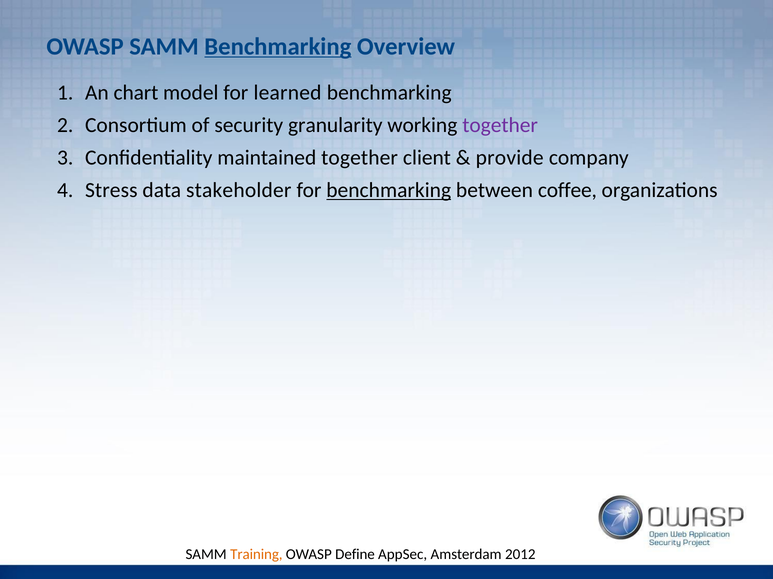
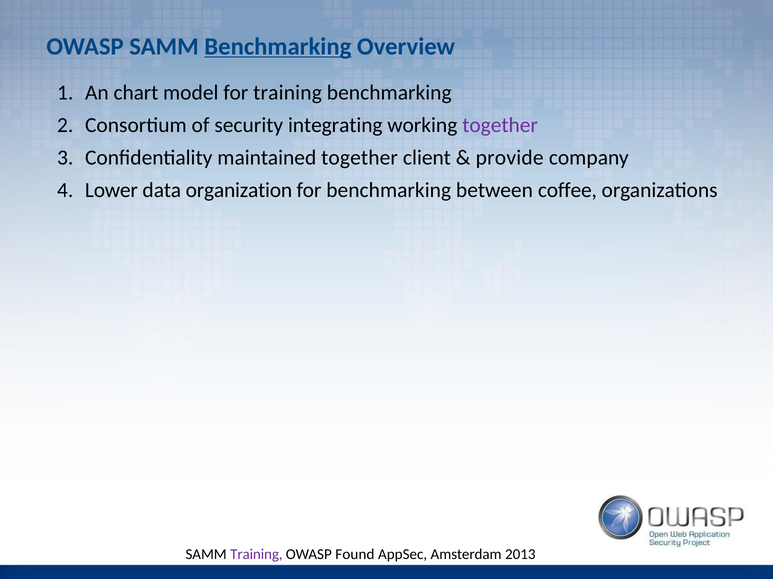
for learned: learned -> training
granularity: granularity -> integrating
Stress: Stress -> Lower
stakeholder: stakeholder -> organization
benchmarking at (389, 191) underline: present -> none
Training at (256, 555) colour: orange -> purple
Define: Define -> Found
2012: 2012 -> 2013
